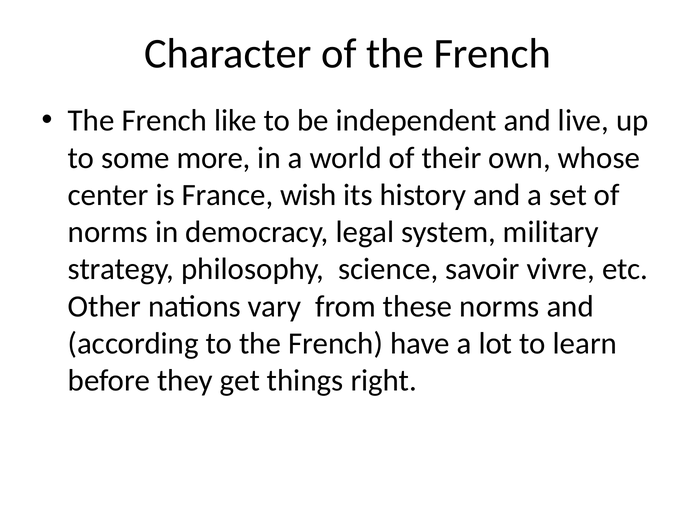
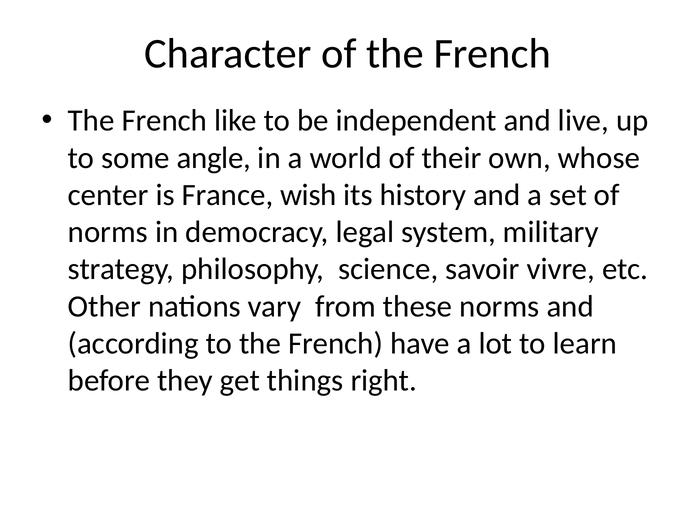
more: more -> angle
